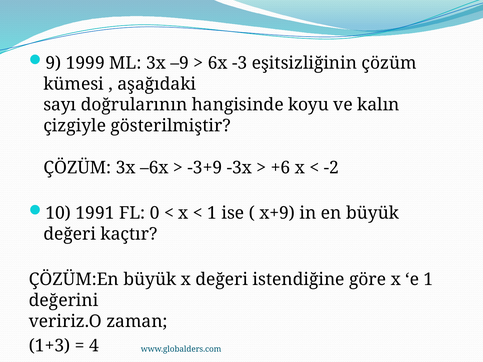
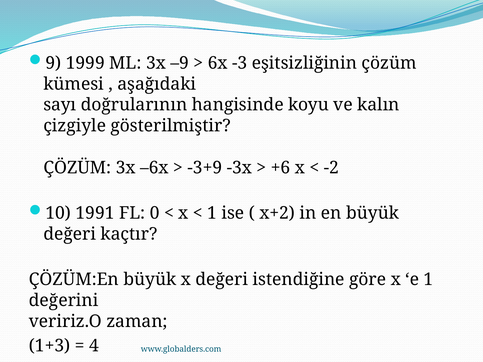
x+9: x+9 -> x+2
